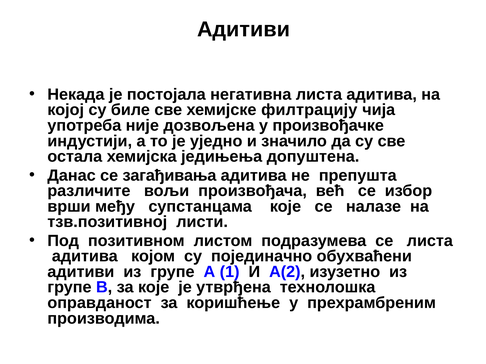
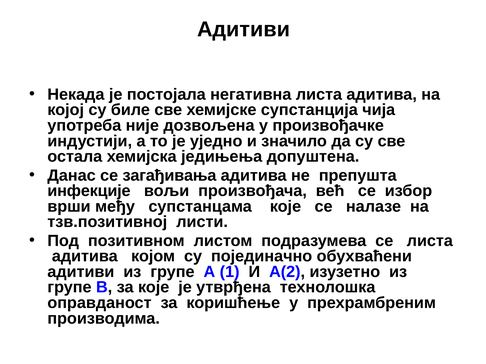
филтрацију: филтрацију -> супстанција
различите: различите -> инфекције
